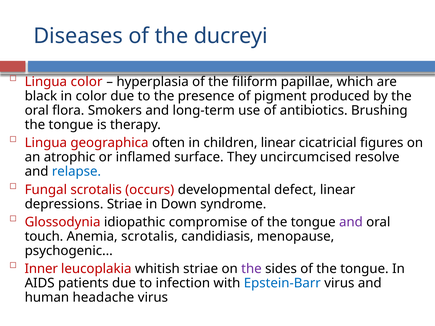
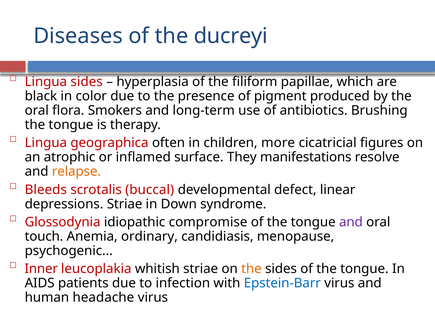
Lingua color: color -> sides
children linear: linear -> more
uncircumcised: uncircumcised -> manifestations
relapse colour: blue -> orange
Fungal: Fungal -> Bleeds
occurs: occurs -> buccal
Anemia scrotalis: scrotalis -> ordinary
the at (251, 269) colour: purple -> orange
